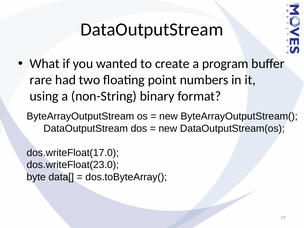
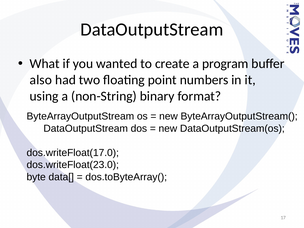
rare: rare -> also
